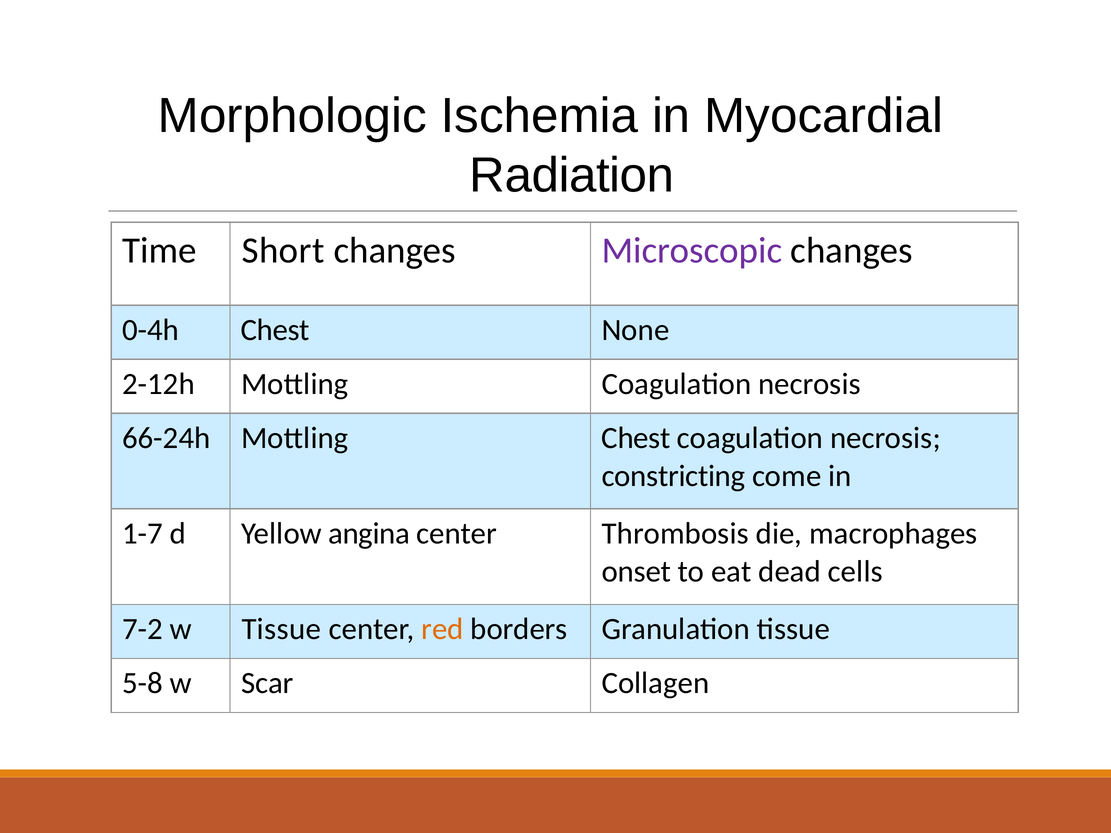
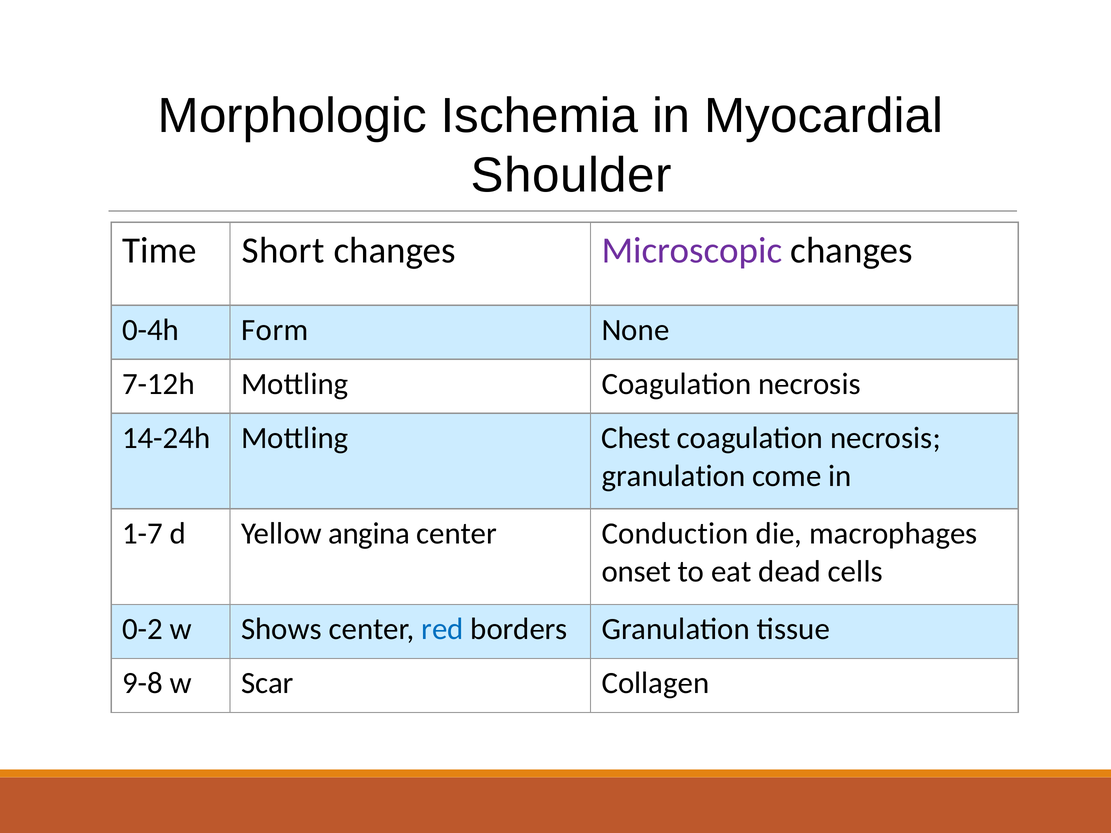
Radiation: Radiation -> Shoulder
0-4h Chest: Chest -> Form
2-12h: 2-12h -> 7-12h
66-24h: 66-24h -> 14-24h
constricting at (674, 476): constricting -> granulation
Thrombosis: Thrombosis -> Conduction
7-2: 7-2 -> 0-2
w Tissue: Tissue -> Shows
red colour: orange -> blue
5-8: 5-8 -> 9-8
